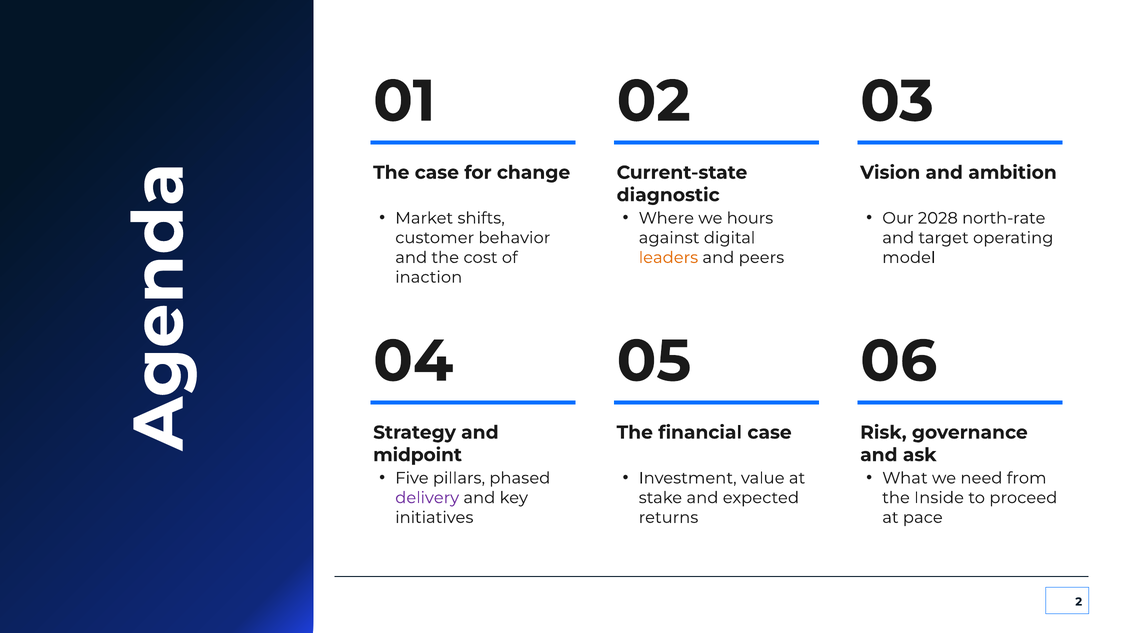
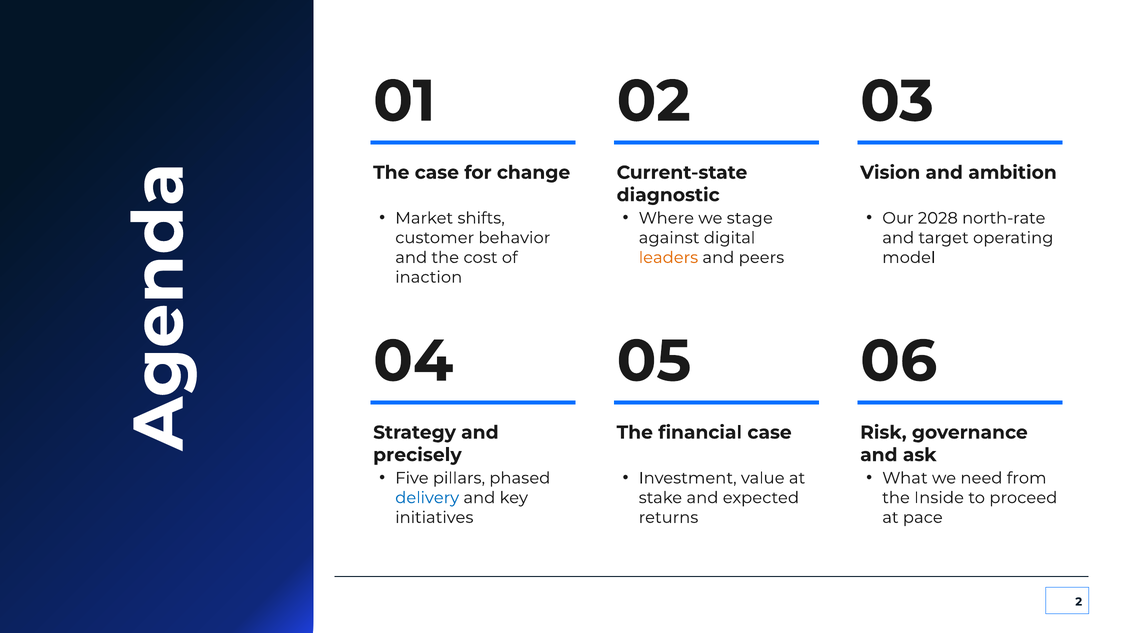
hours: hours -> stage
midpoint: midpoint -> precisely
delivery colour: purple -> blue
